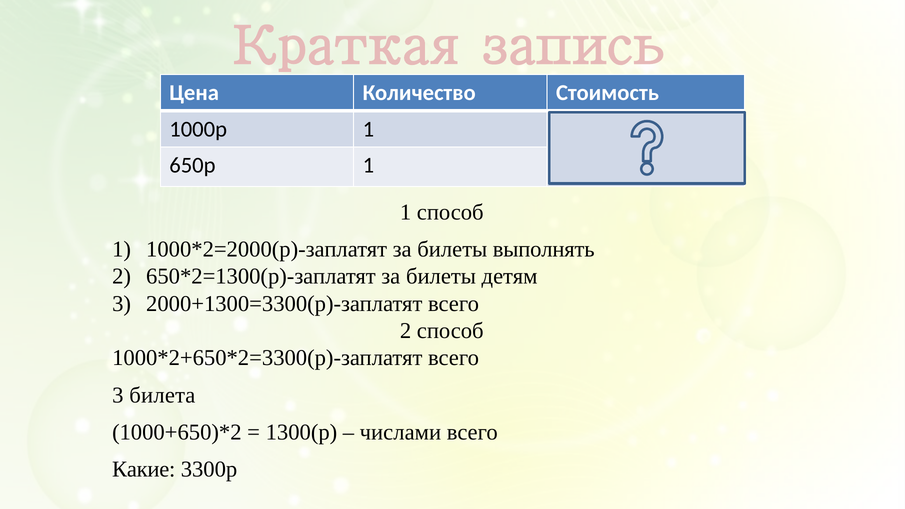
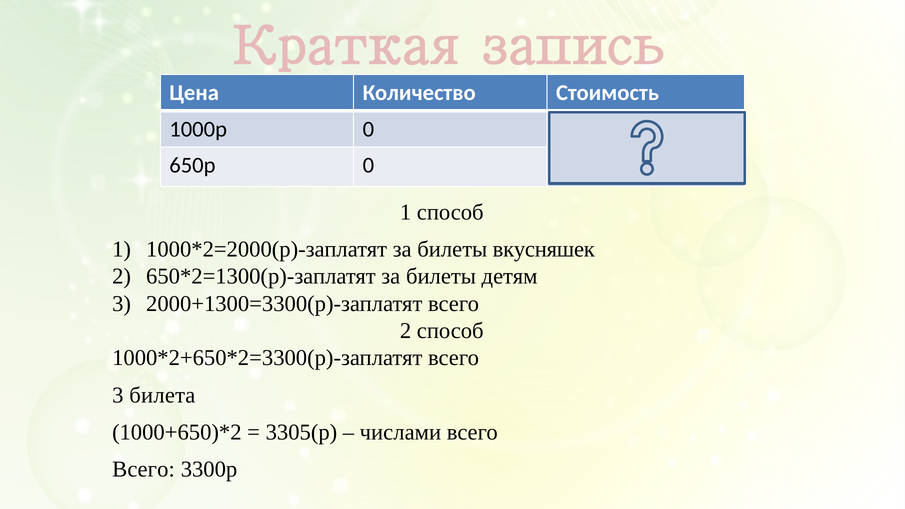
1000р 1: 1 -> 0
650р 1: 1 -> 0
выполнять: выполнять -> вкусняшек
1300(р: 1300(р -> 3305(р
Какие at (144, 470): Какие -> Всего
